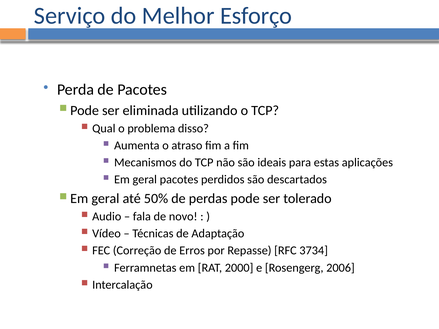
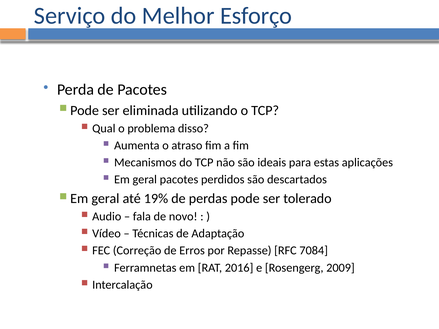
50%: 50% -> 19%
3734: 3734 -> 7084
2000: 2000 -> 2016
2006: 2006 -> 2009
